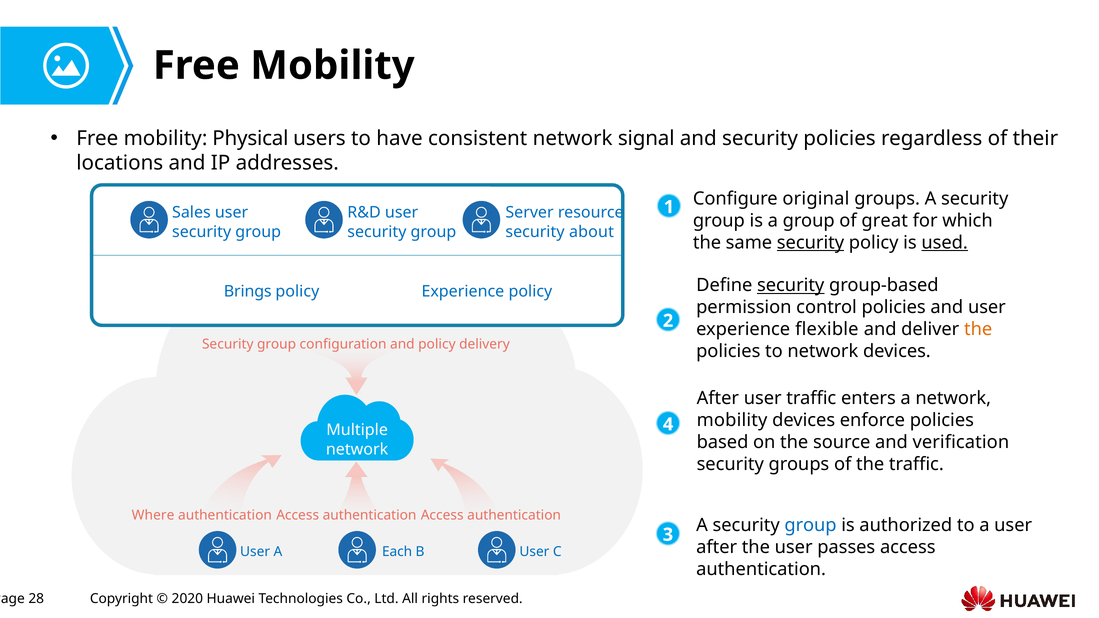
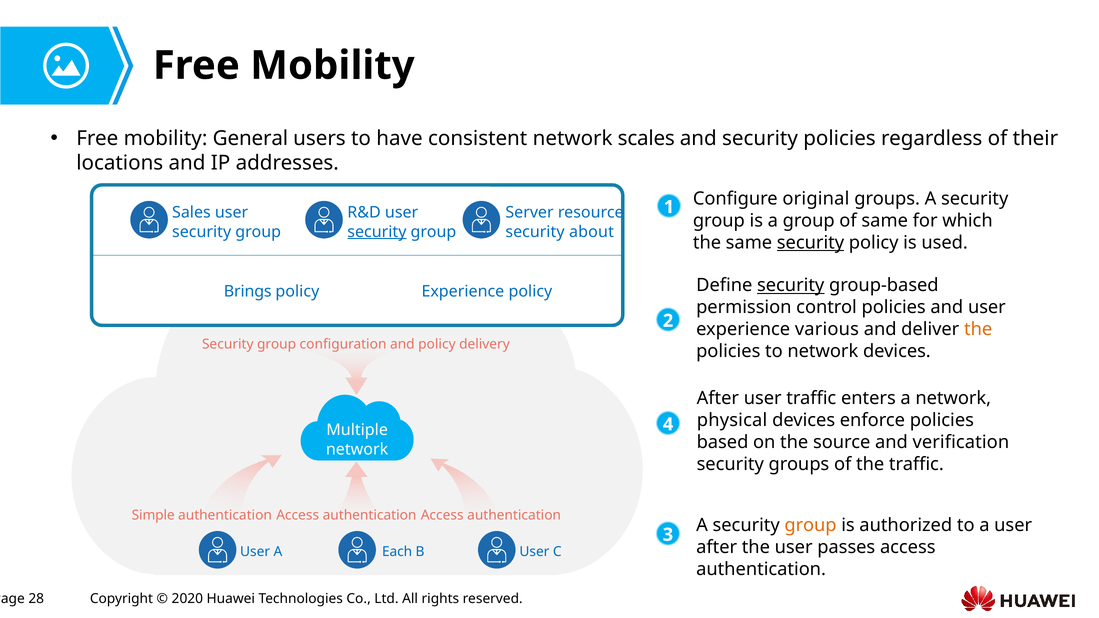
Physical: Physical -> General
signal: signal -> scales
of great: great -> same
security at (377, 232) underline: none -> present
used underline: present -> none
flexible: flexible -> various
mobility at (732, 420): mobility -> physical
Where: Where -> Simple
group at (811, 525) colour: blue -> orange
